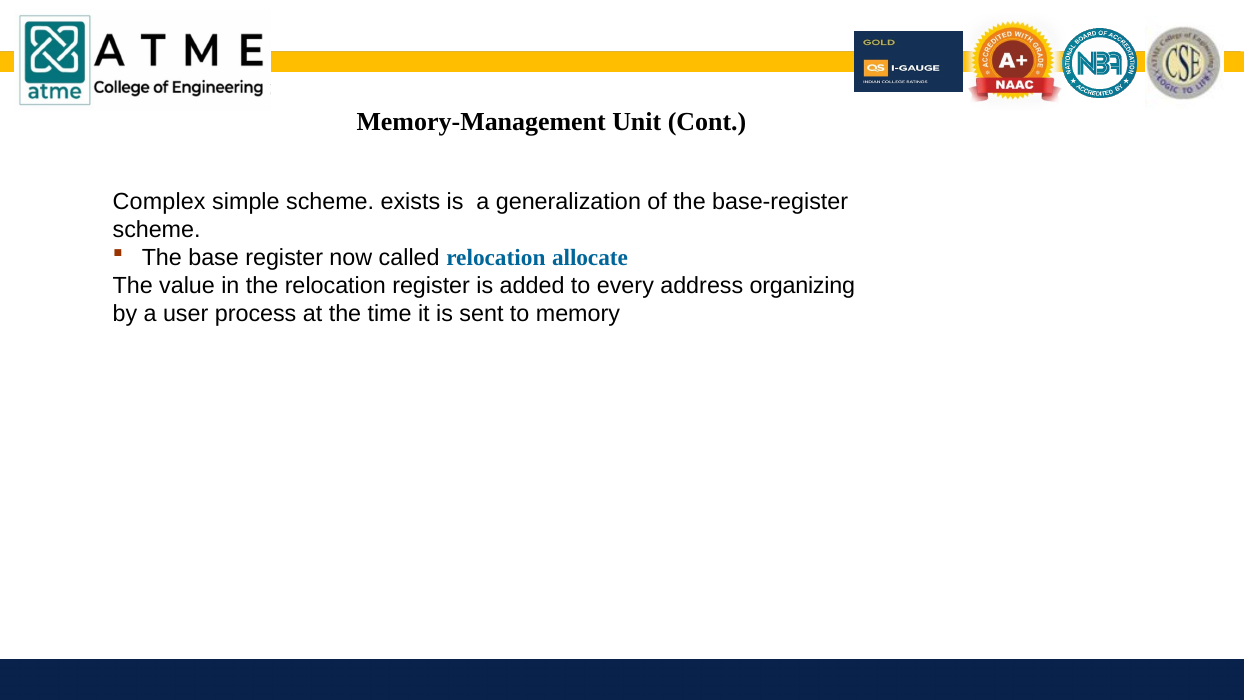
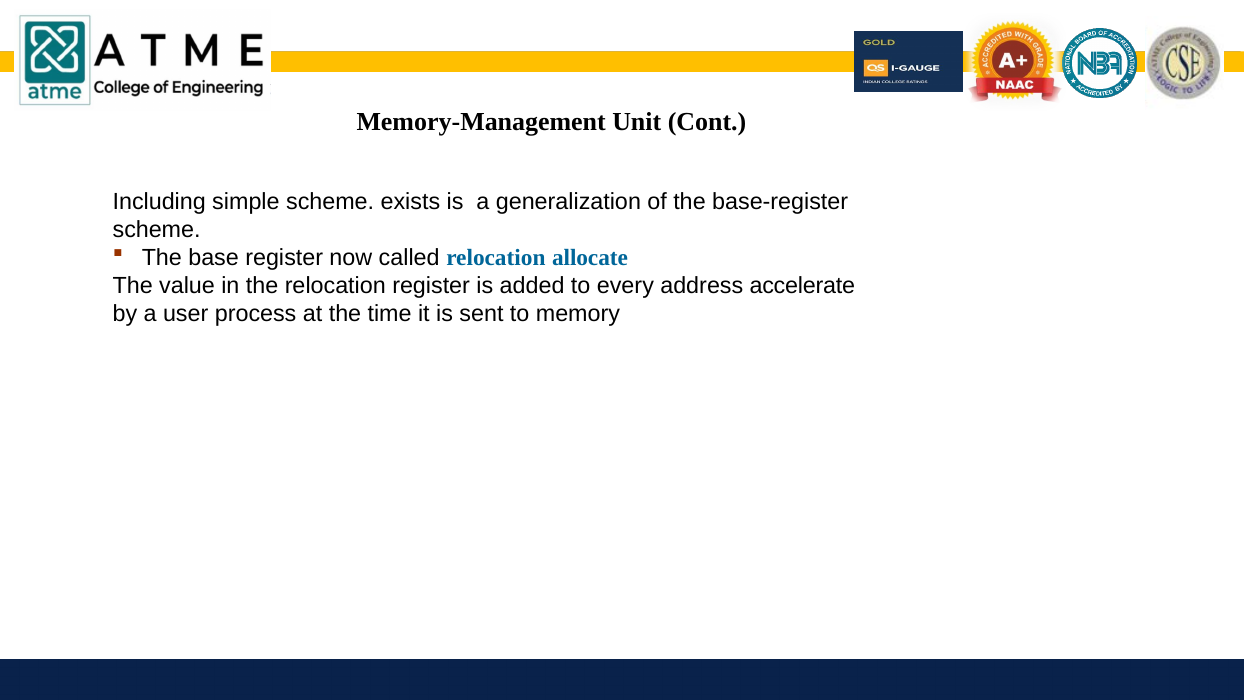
Complex: Complex -> Including
organizing: organizing -> accelerate
